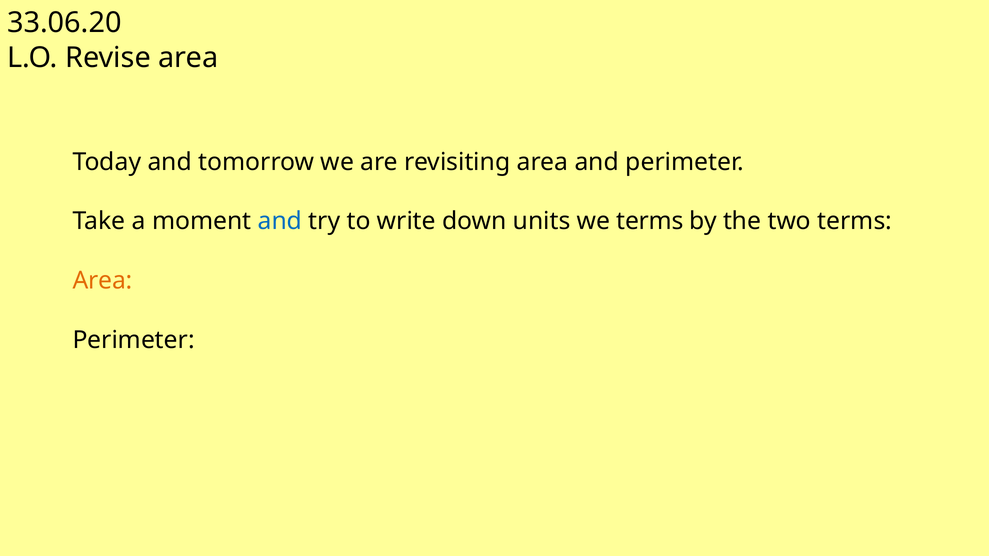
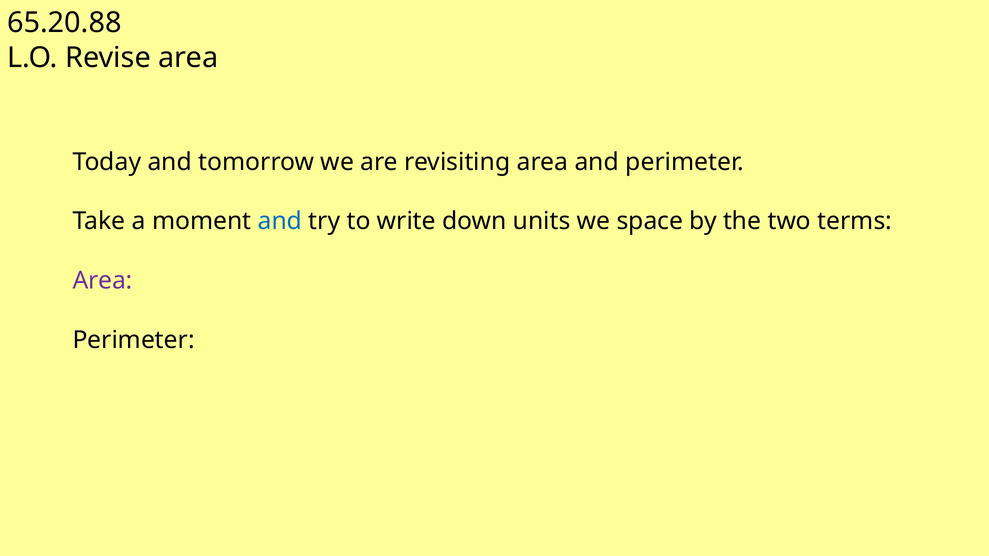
33.06.20: 33.06.20 -> 65.20.88
we terms: terms -> space
Area at (103, 281) colour: orange -> purple
